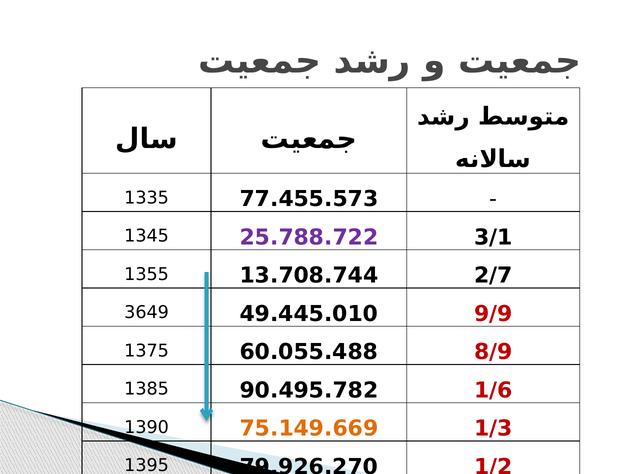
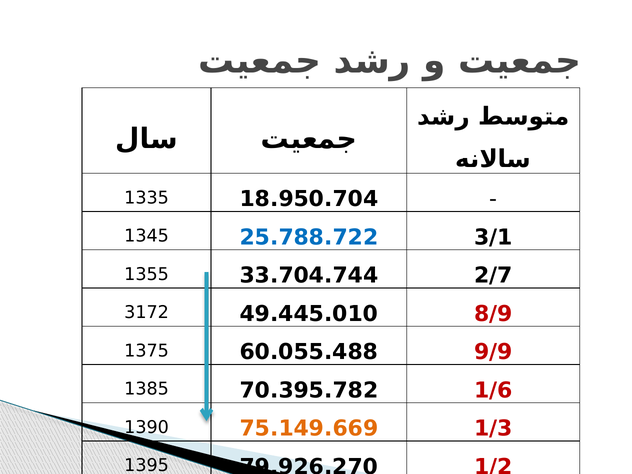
77.455.573: 77.455.573 -> 18.950.704
25.788.722 colour: purple -> blue
13.708.744: 13.708.744 -> 33.704.744
3649: 3649 -> 3172
9/9: 9/9 -> 8/9
8/9: 8/9 -> 9/9
90.495.782: 90.495.782 -> 70.395.782
